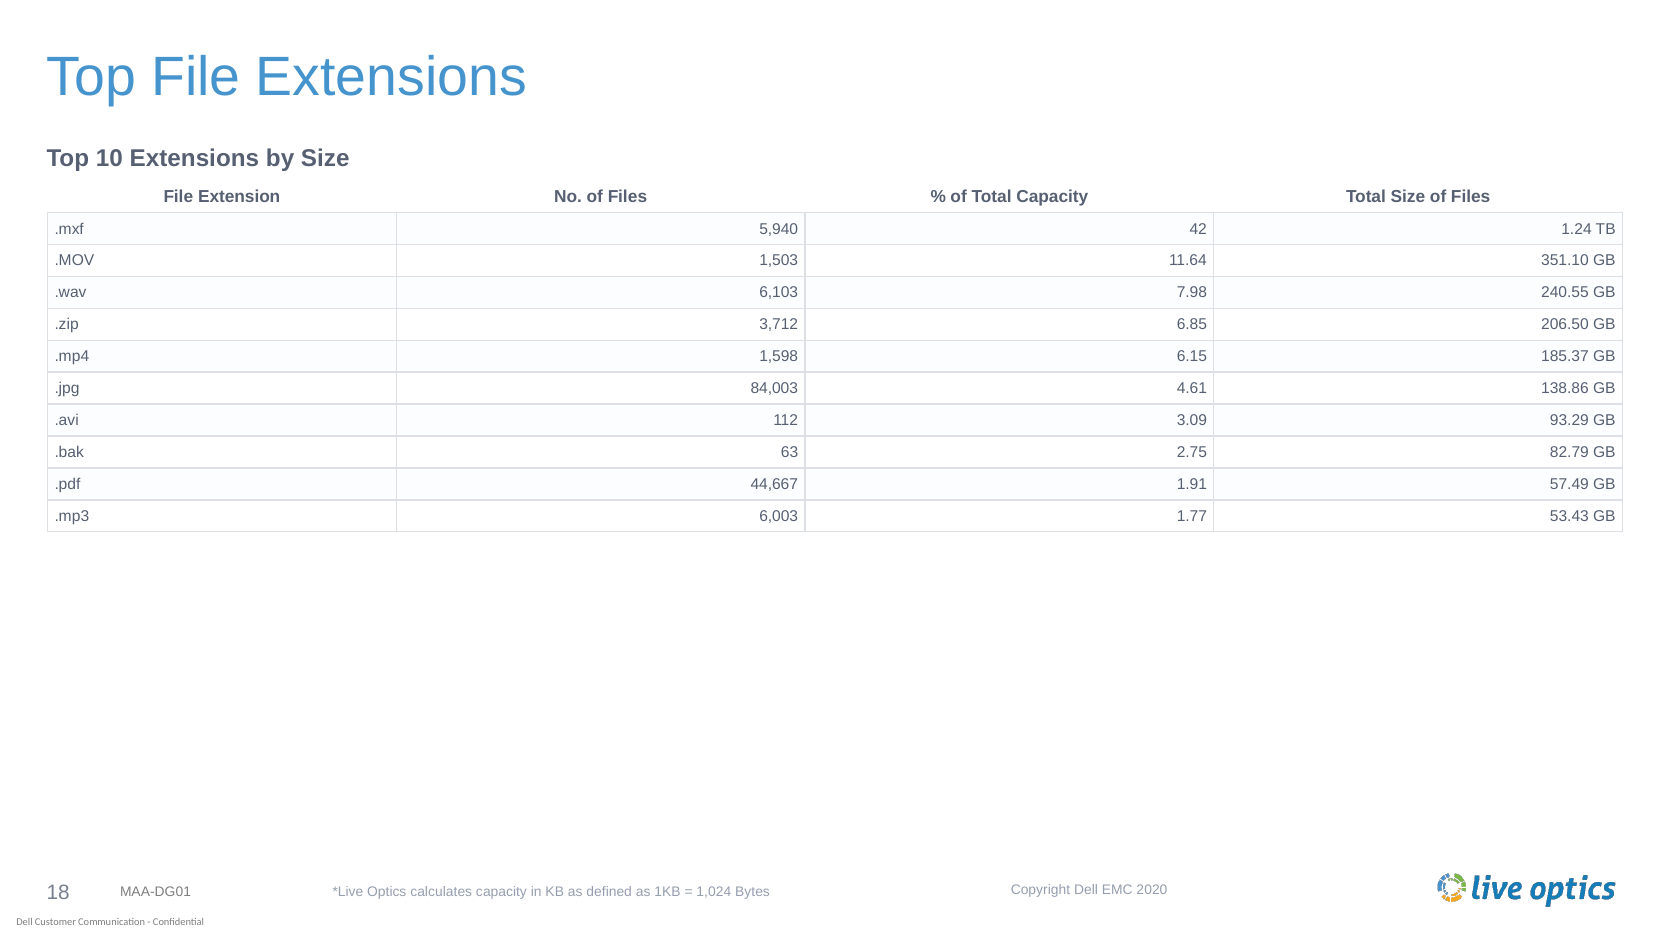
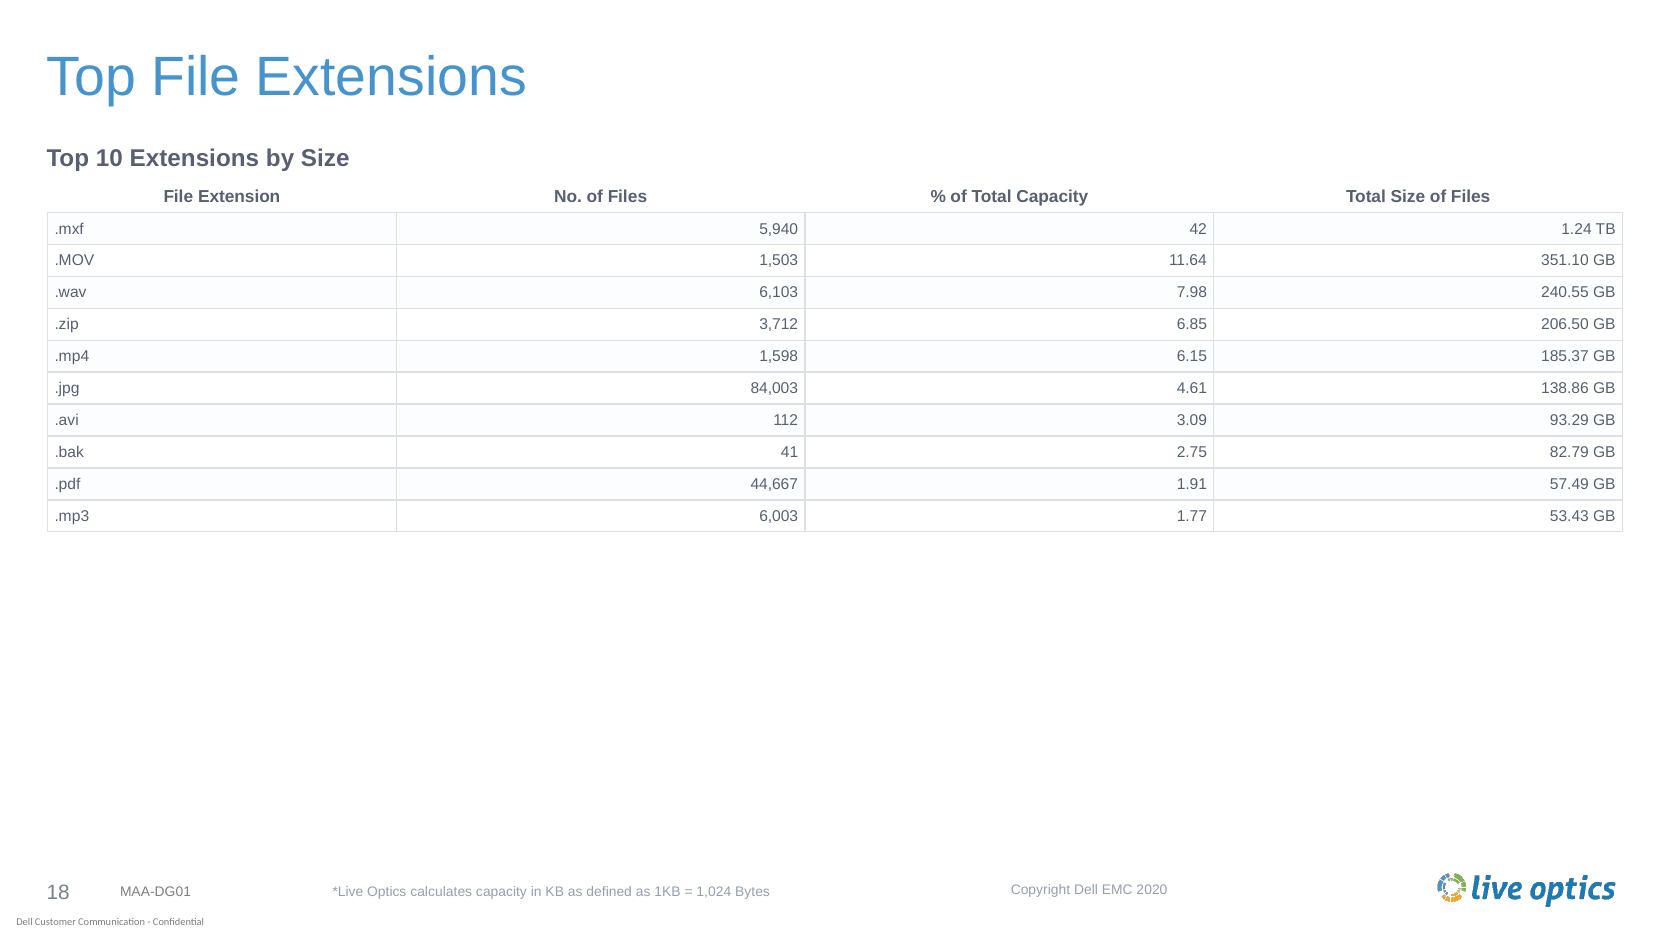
63: 63 -> 41
